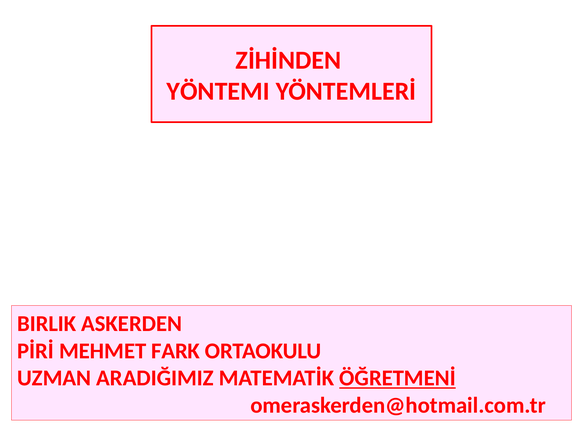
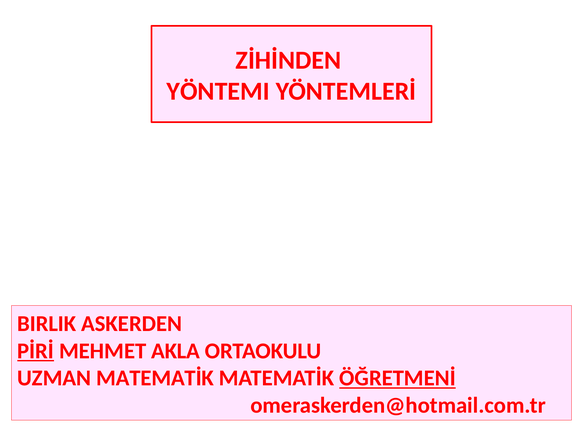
PİRİ underline: none -> present
FARK: FARK -> AKLA
UZMAN ARADIĞIMIZ: ARADIĞIMIZ -> MATEMATİK
